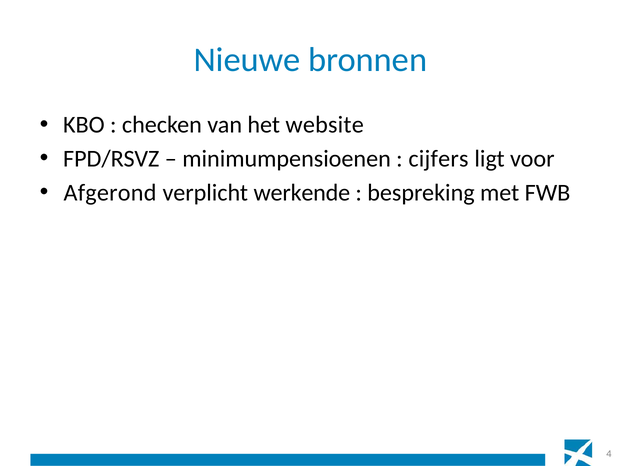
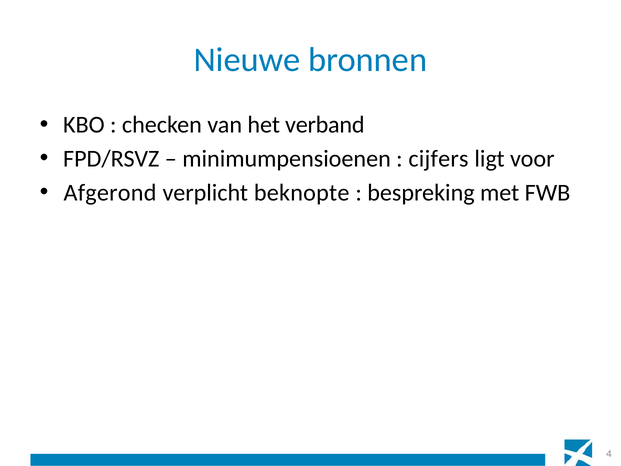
website: website -> verband
werkende: werkende -> beknopte
